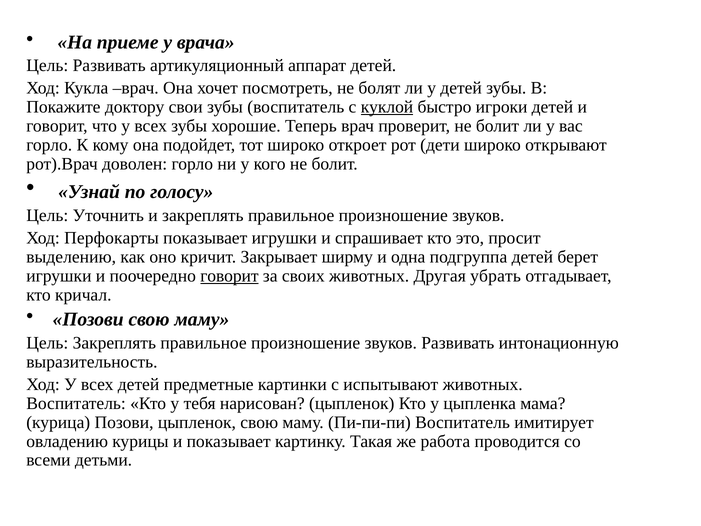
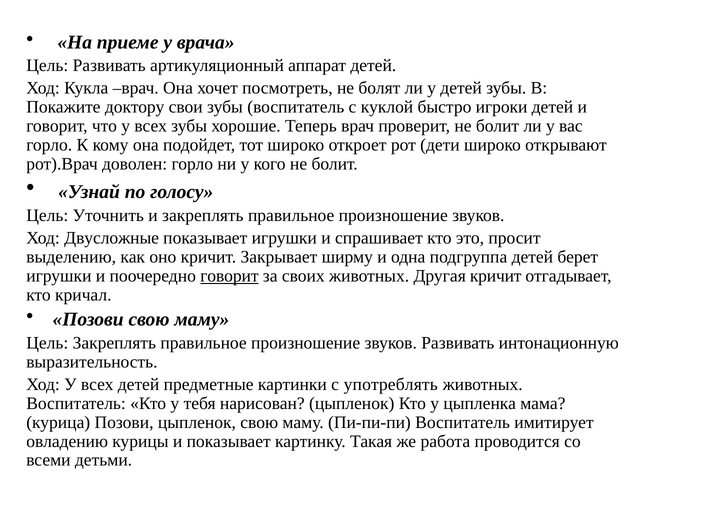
куклой underline: present -> none
Перфокарты: Перфокарты -> Двусложные
Другая убрать: убрать -> кричит
испытывают: испытывают -> употреблять
